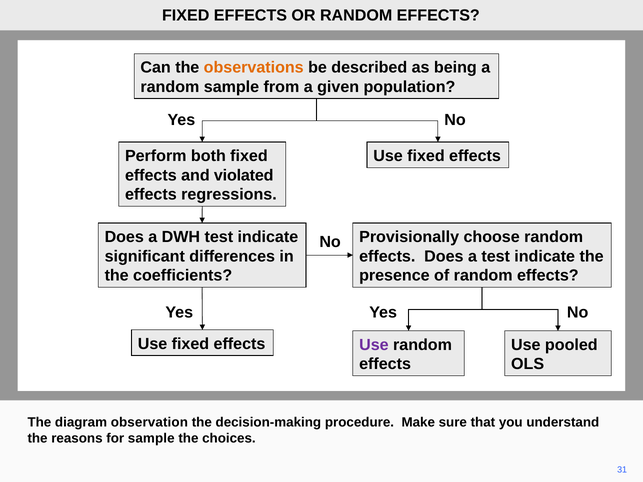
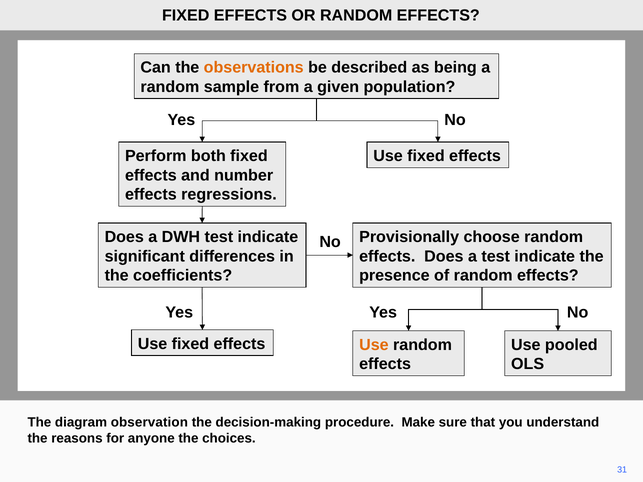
violated: violated -> number
Use at (374, 345) colour: purple -> orange
for sample: sample -> anyone
